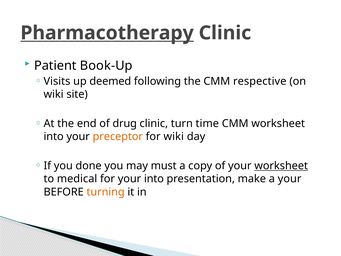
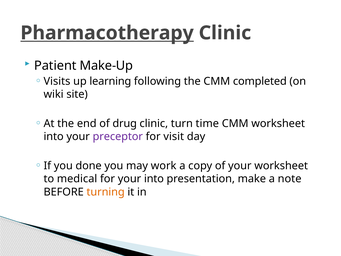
Book-Up: Book-Up -> Make-Up
deemed: deemed -> learning
respective: respective -> completed
preceptor colour: orange -> purple
for wiki: wiki -> visit
must: must -> work
worksheet at (281, 166) underline: present -> none
a your: your -> note
